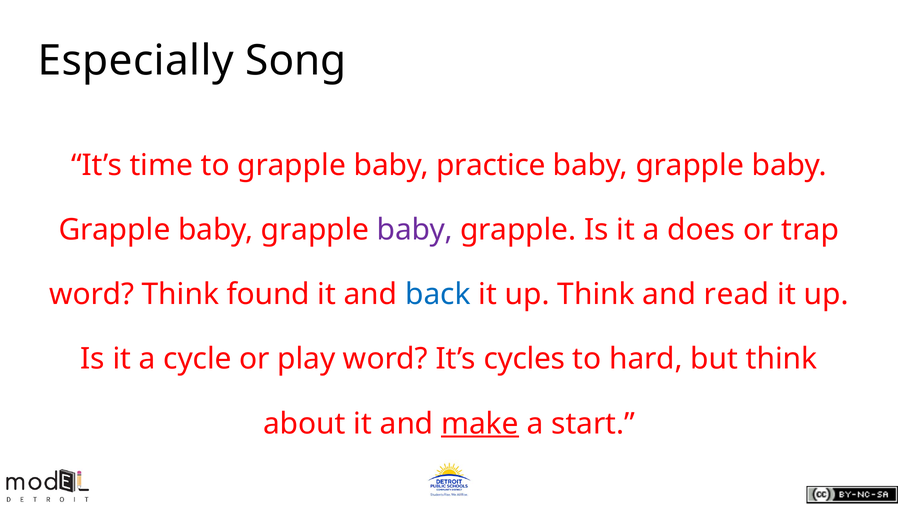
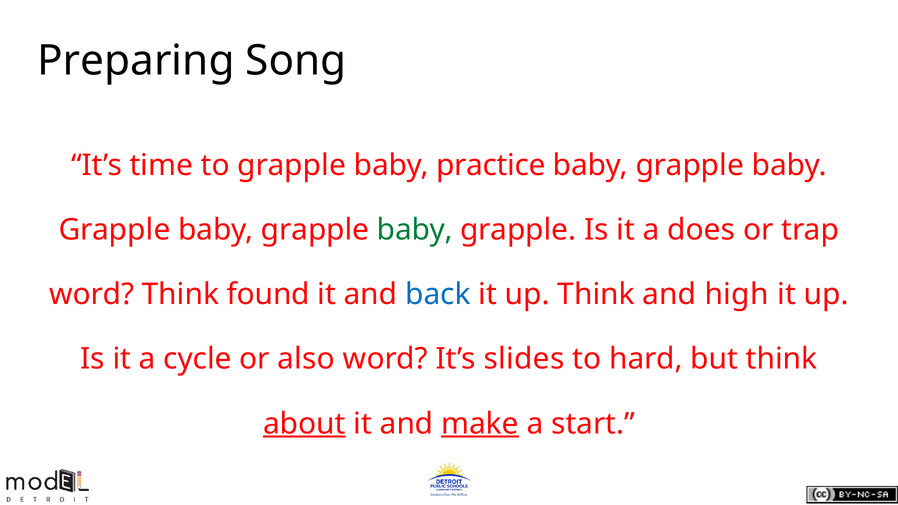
Especially: Especially -> Preparing
baby at (415, 230) colour: purple -> green
read: read -> high
play: play -> also
cycles: cycles -> slides
about underline: none -> present
